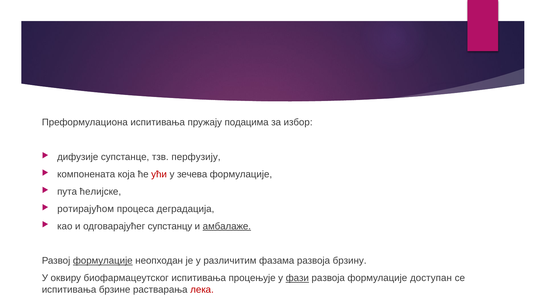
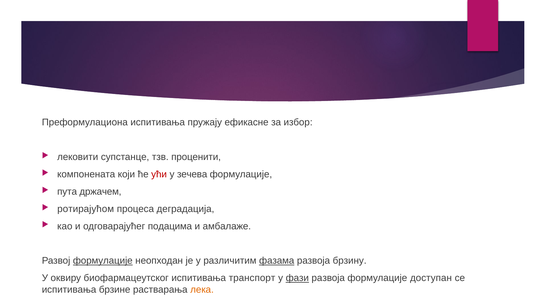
подацима: подацима -> ефикасне
дифузије: дифузије -> лековити
перфузију: перфузију -> проценити
која: која -> који
ћелијске: ћелијске -> држачем
супстанцу: супстанцу -> подацима
амбалаже underline: present -> none
фазама underline: none -> present
процењује: процењује -> транспорт
лека colour: red -> orange
